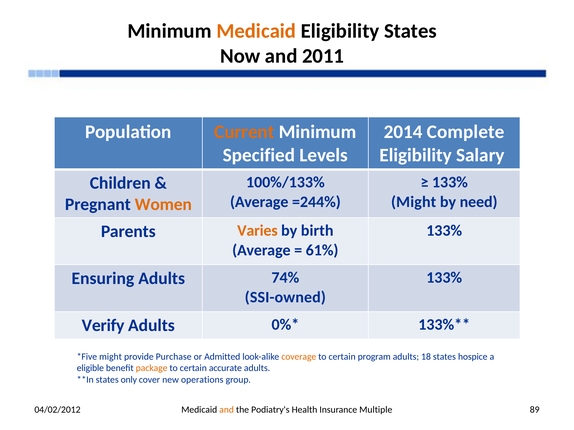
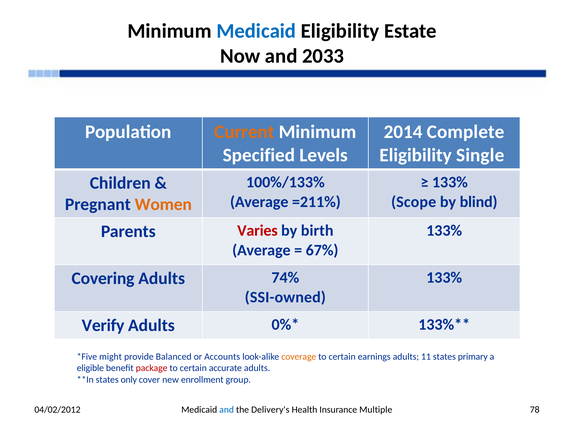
Medicaid at (256, 31) colour: orange -> blue
Eligibility States: States -> Estate
2011: 2011 -> 2033
Salary: Salary -> Single
=244%: =244% -> =211%
Might at (414, 202): Might -> Scope
need: need -> blind
Varies colour: orange -> red
61%: 61% -> 67%
Ensuring: Ensuring -> Covering
Purchase: Purchase -> Balanced
Admitted: Admitted -> Accounts
program: program -> earnings
18: 18 -> 11
hospice: hospice -> primary
package colour: orange -> red
operations: operations -> enrollment
and at (227, 410) colour: orange -> blue
Podiatry's: Podiatry's -> Delivery's
89: 89 -> 78
